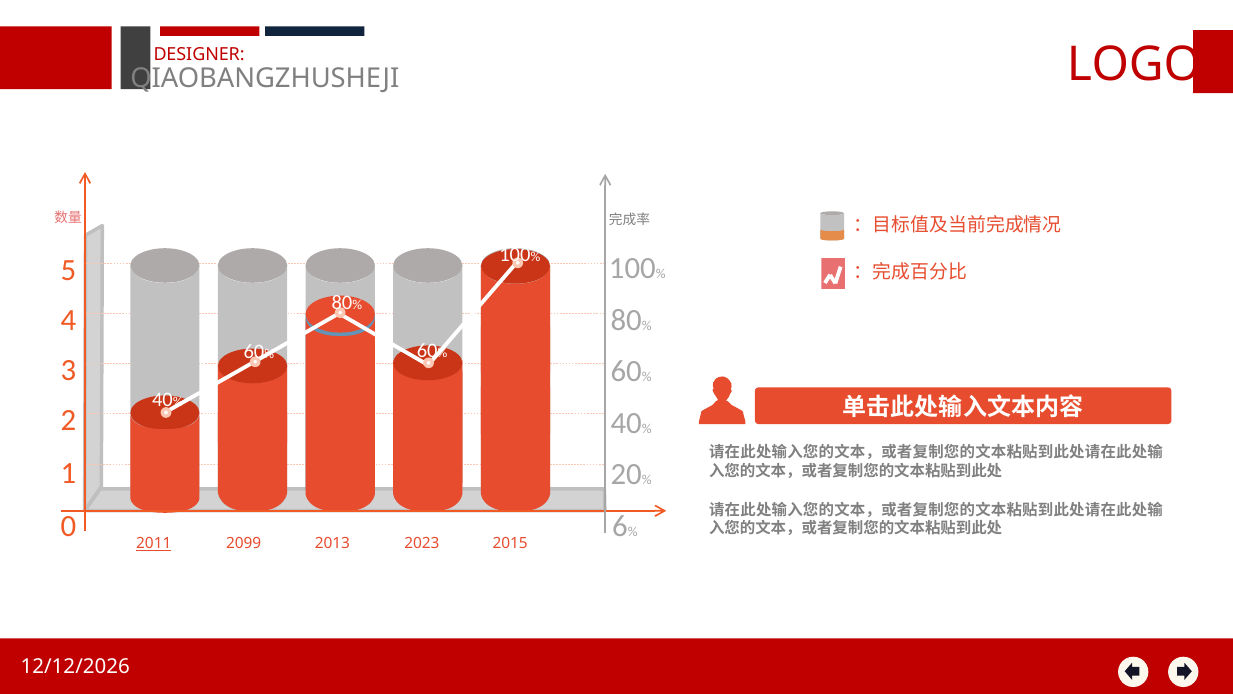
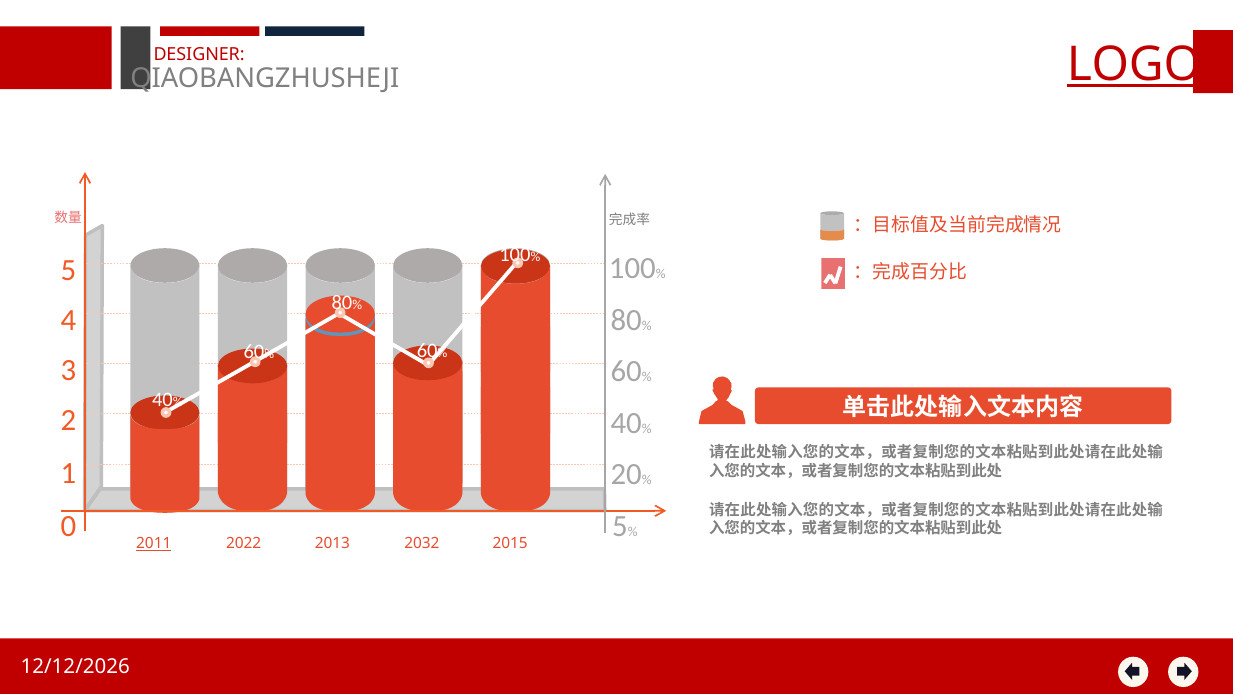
LOGO underline: none -> present
0 6: 6 -> 5
2099: 2099 -> 2022
2023: 2023 -> 2032
